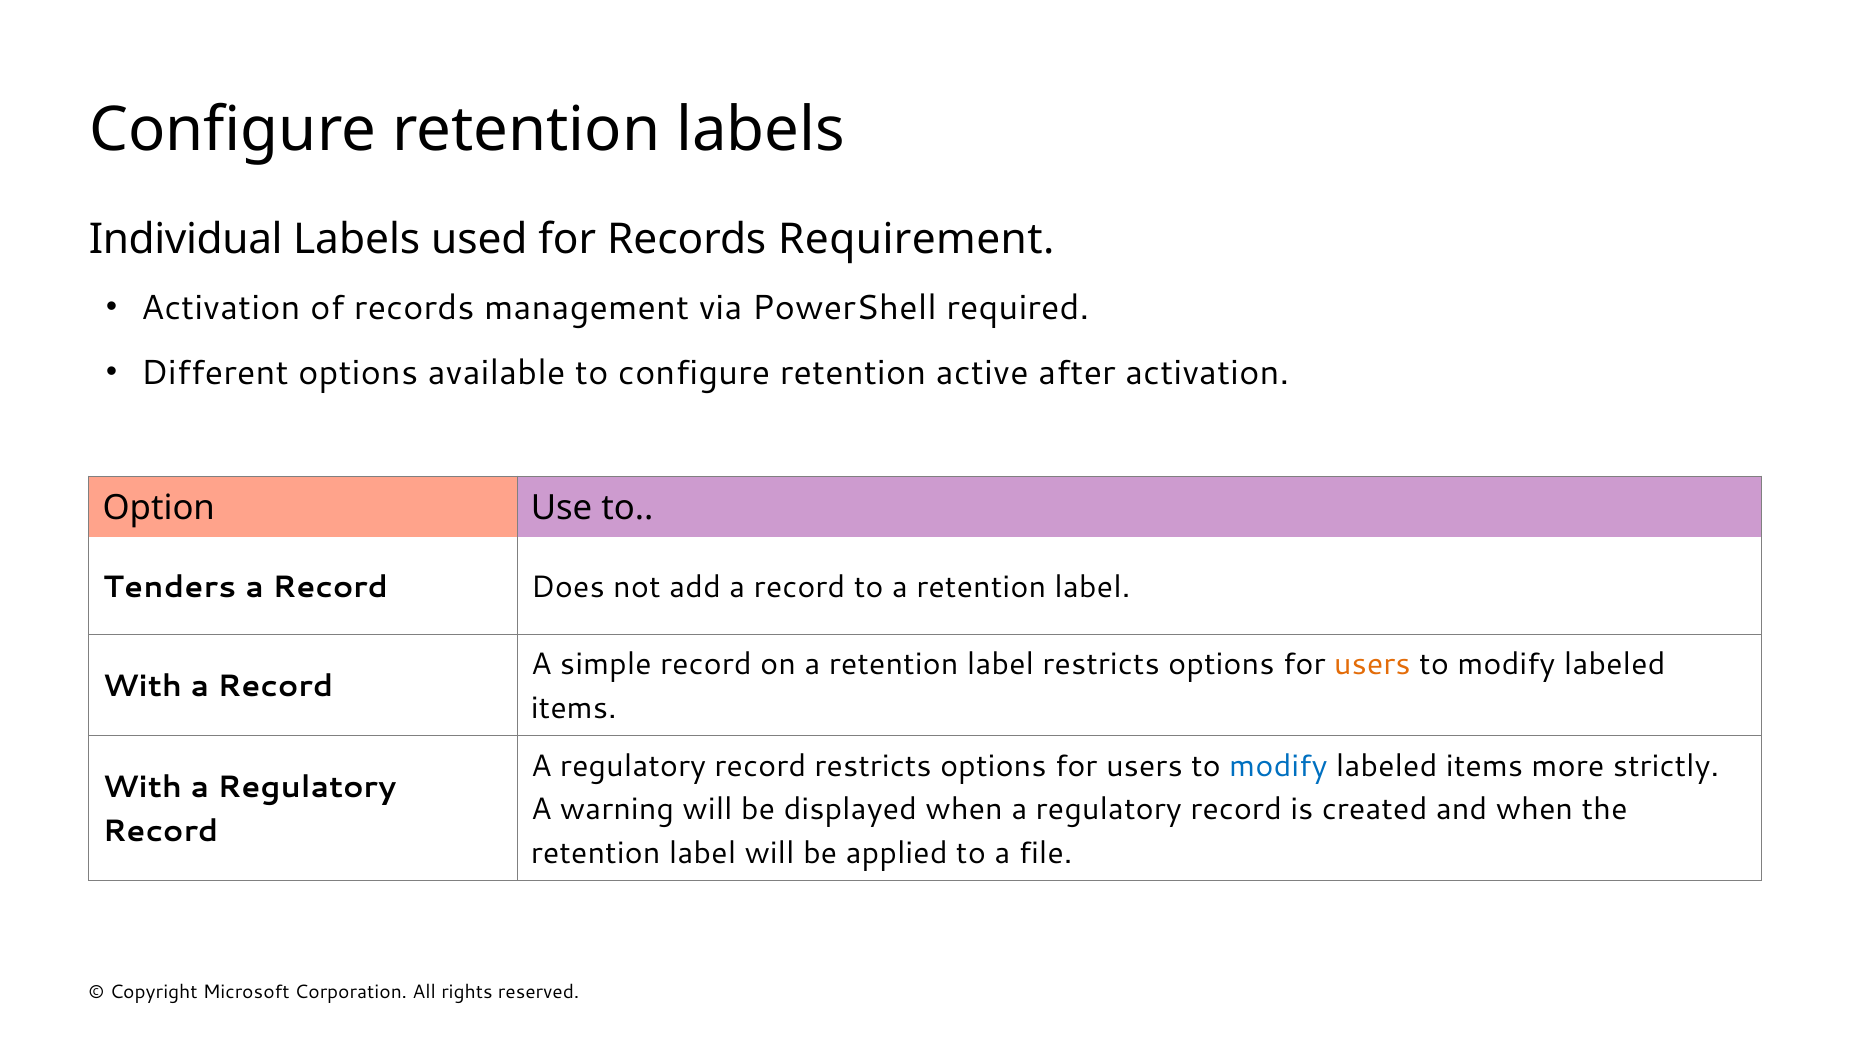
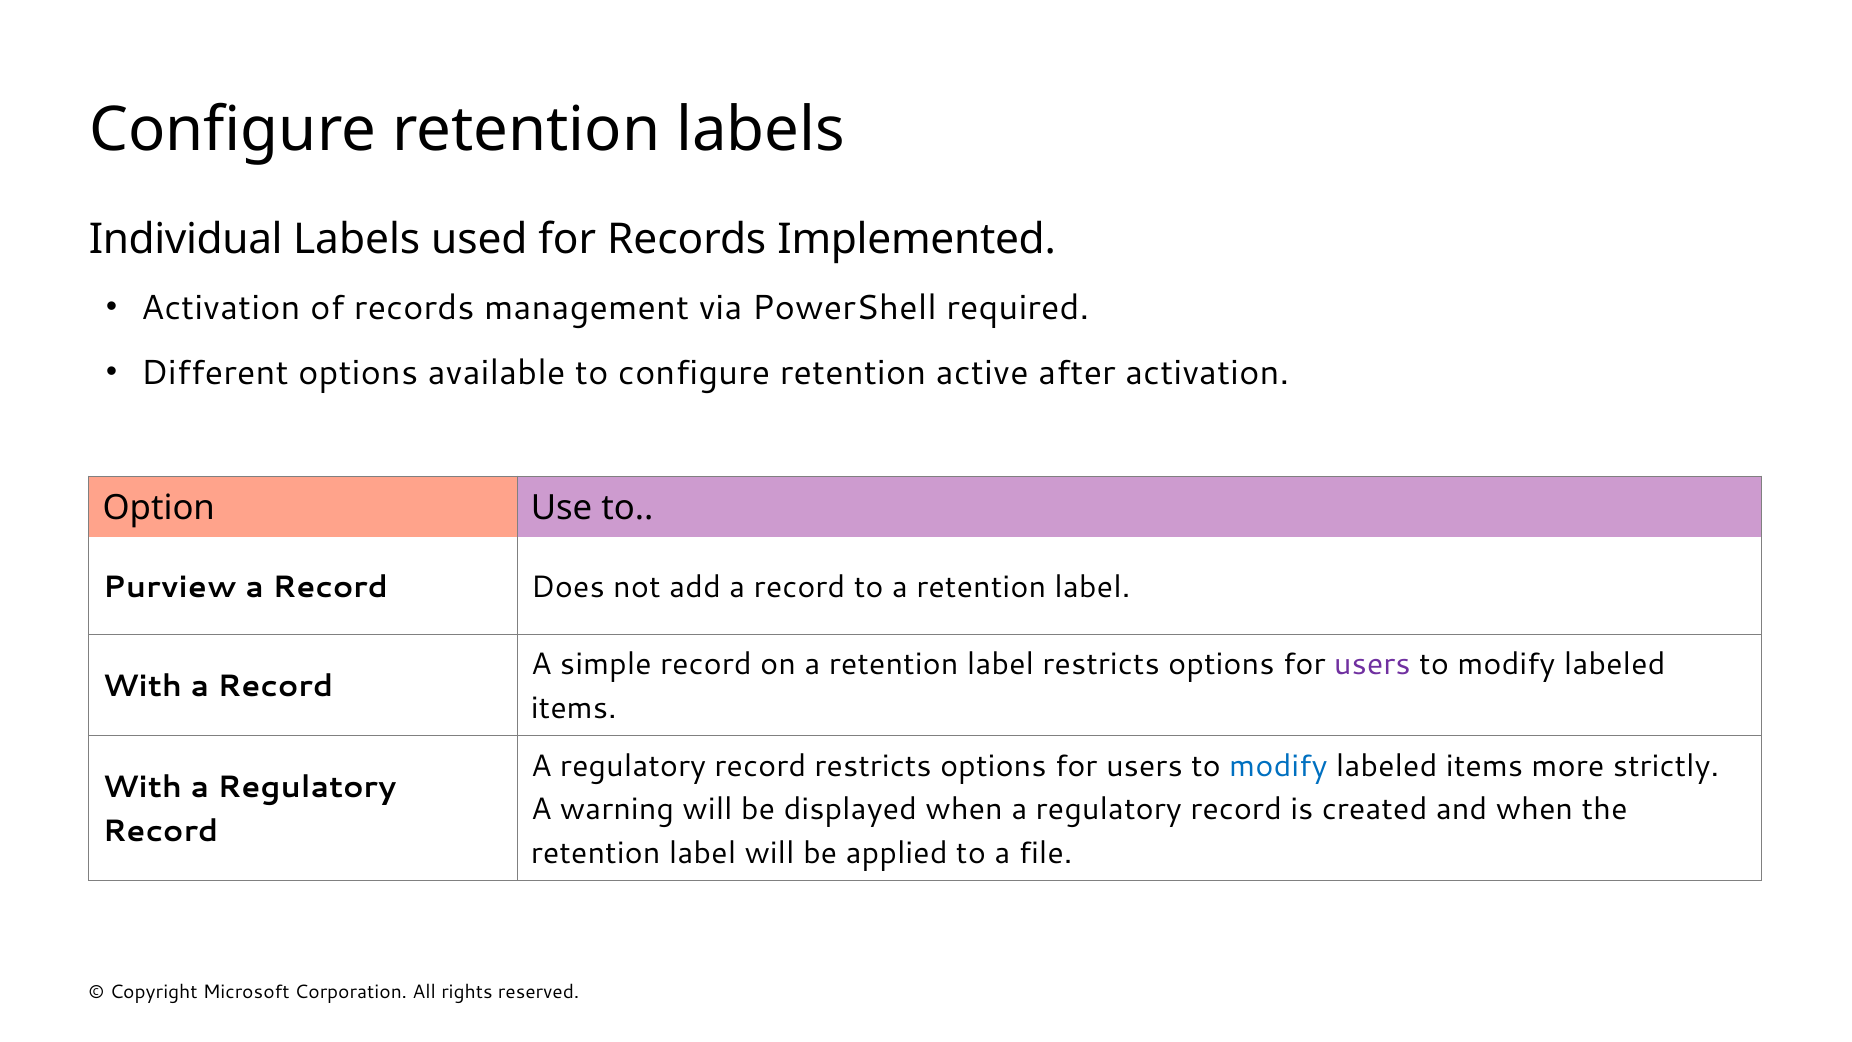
Requirement: Requirement -> Implemented
Tenders: Tenders -> Purview
users at (1372, 665) colour: orange -> purple
